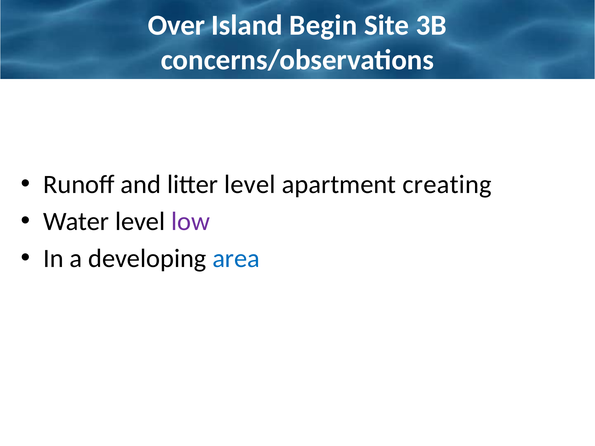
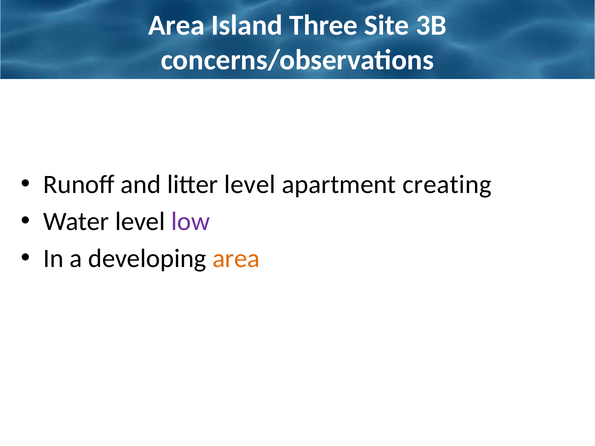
Over at (177, 25): Over -> Area
Begin: Begin -> Three
area at (236, 259) colour: blue -> orange
